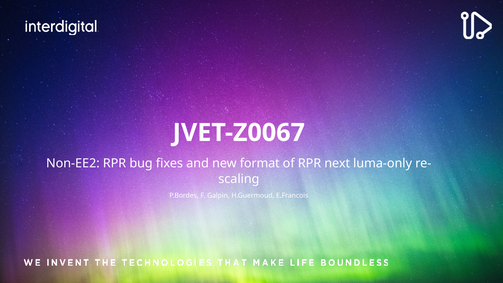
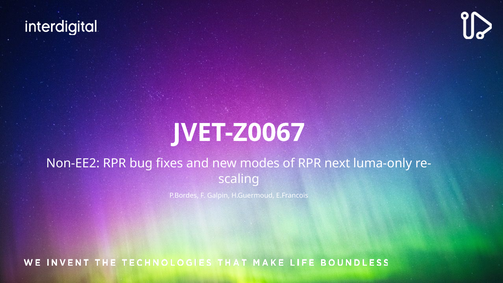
format: format -> modes
